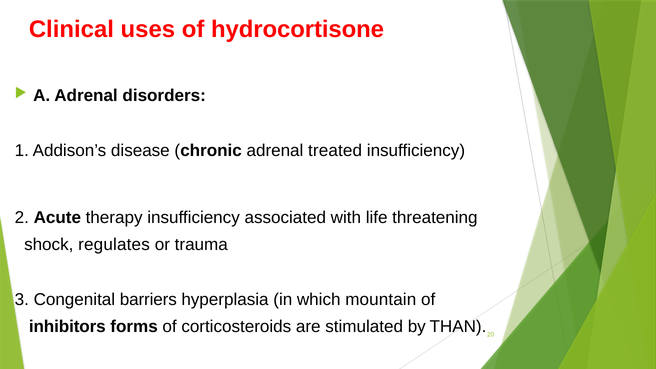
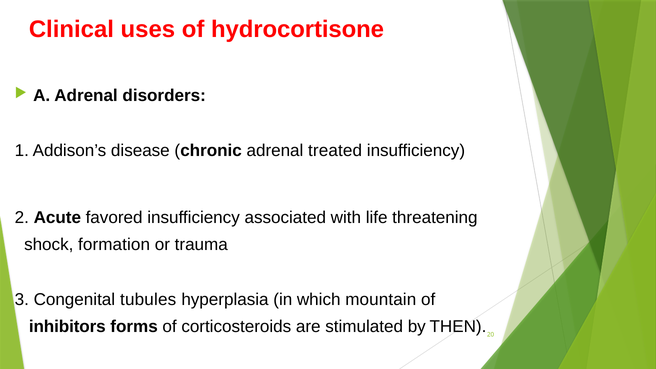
therapy: therapy -> favored
regulates: regulates -> formation
barriers: barriers -> tubules
THAN: THAN -> THEN
